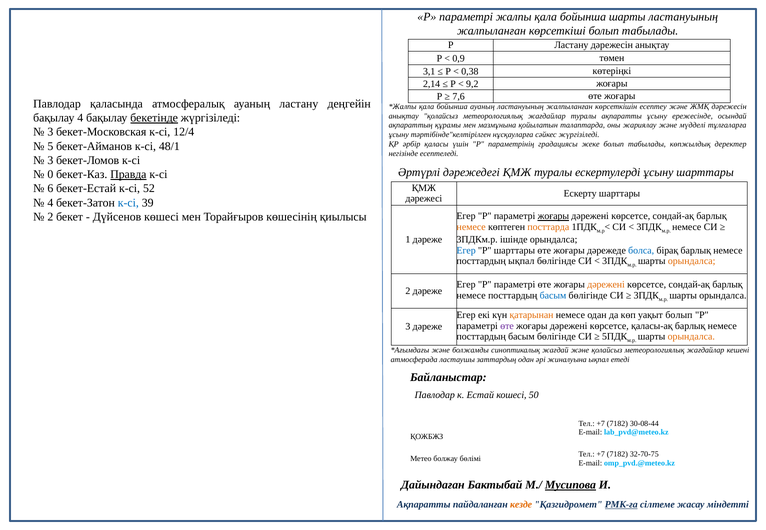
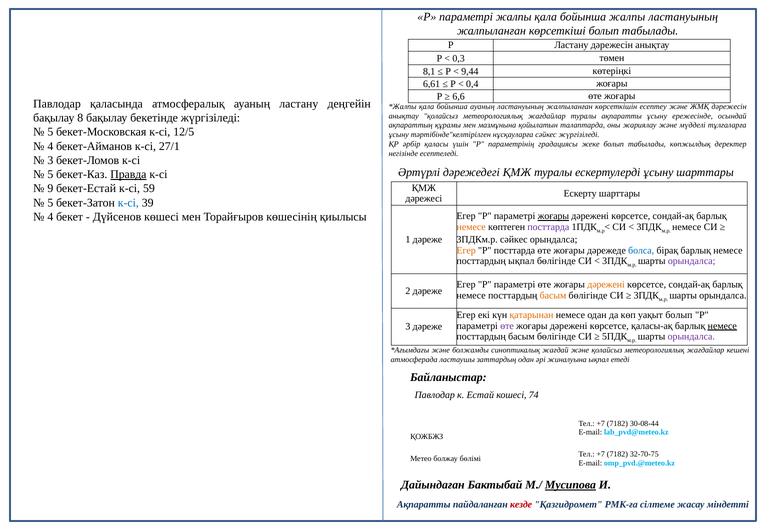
бойынша шарты: шарты -> жалпы
0,9: 0,9 -> 0,3
3,1: 3,1 -> 8,1
0,38: 0,38 -> 9,44
2,14: 2,14 -> 6,61
9,2: 9,2 -> 0,4
7,6: 7,6 -> 6,6
бақылау 4: 4 -> 8
бекетінде underline: present -> none
3 at (50, 132): 3 -> 5
12/4: 12/4 -> 12/5
5 at (50, 146): 5 -> 4
48/1: 48/1 -> 27/1
0 at (50, 175): 0 -> 5
6: 6 -> 9
52: 52 -> 59
4 at (50, 203): 4 -> 5
2 at (50, 217): 2 -> 4
посттарда at (548, 227) colour: orange -> purple
3ПДКм.р ішінде: ішінде -> сәйкес
Егер at (466, 250) colour: blue -> orange
P шарттары: шарттары -> посттарда
орындалса at (692, 261) colour: orange -> purple
басым at (553, 296) colour: blue -> orange
немесе at (722, 326) underline: none -> present
орындалса at (691, 337) colour: orange -> purple
50: 50 -> 74
кезде colour: orange -> red
РМК-ға underline: present -> none
